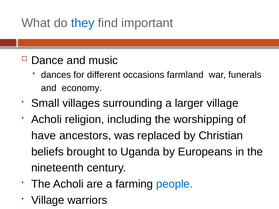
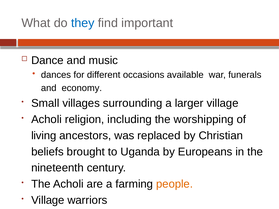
farmland: farmland -> available
have: have -> living
people colour: blue -> orange
